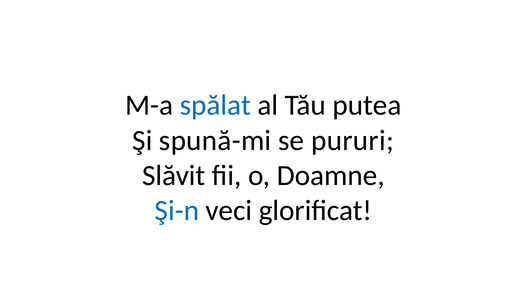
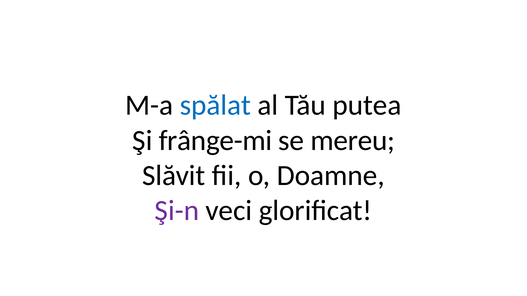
spună-mi: spună-mi -> frânge-mi
pururi: pururi -> mereu
Şi-n colour: blue -> purple
